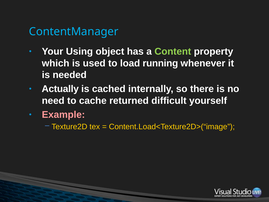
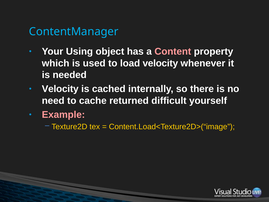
Content colour: light green -> pink
load running: running -> velocity
Actually at (60, 89): Actually -> Velocity
